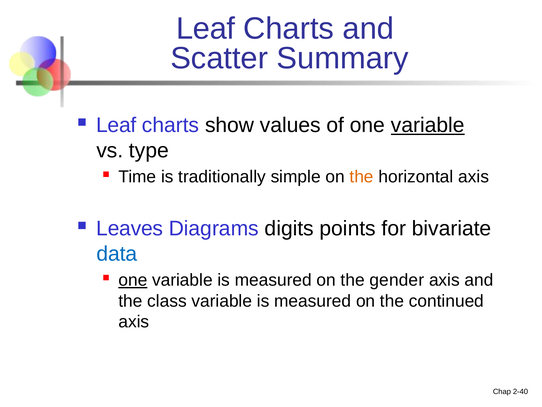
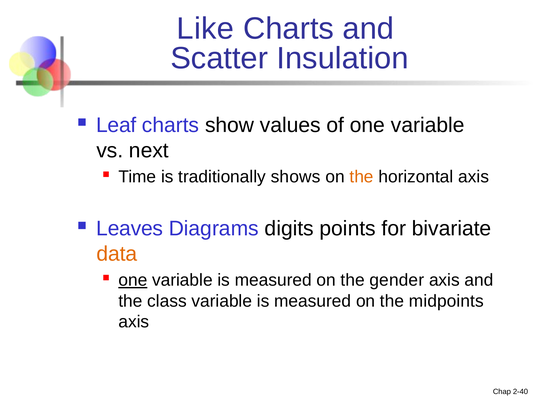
Leaf at (206, 29): Leaf -> Like
Summary: Summary -> Insulation
variable at (428, 125) underline: present -> none
type: type -> next
simple: simple -> shows
data colour: blue -> orange
continued: continued -> midpoints
